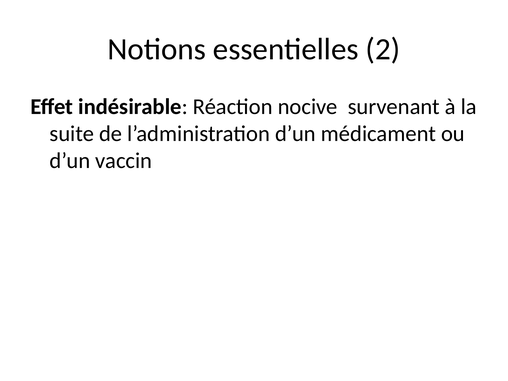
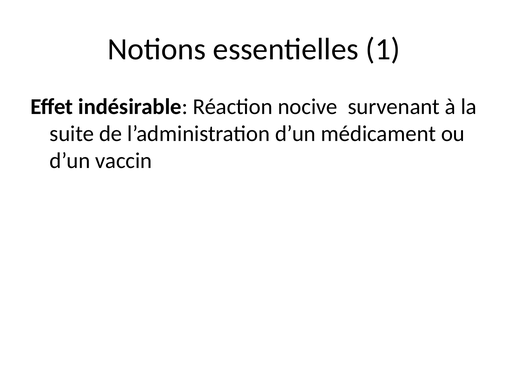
2: 2 -> 1
